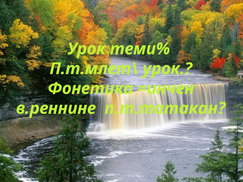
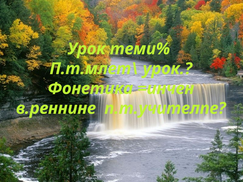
п.т.татакан: п.т.татакан -> п.т.учителпе
